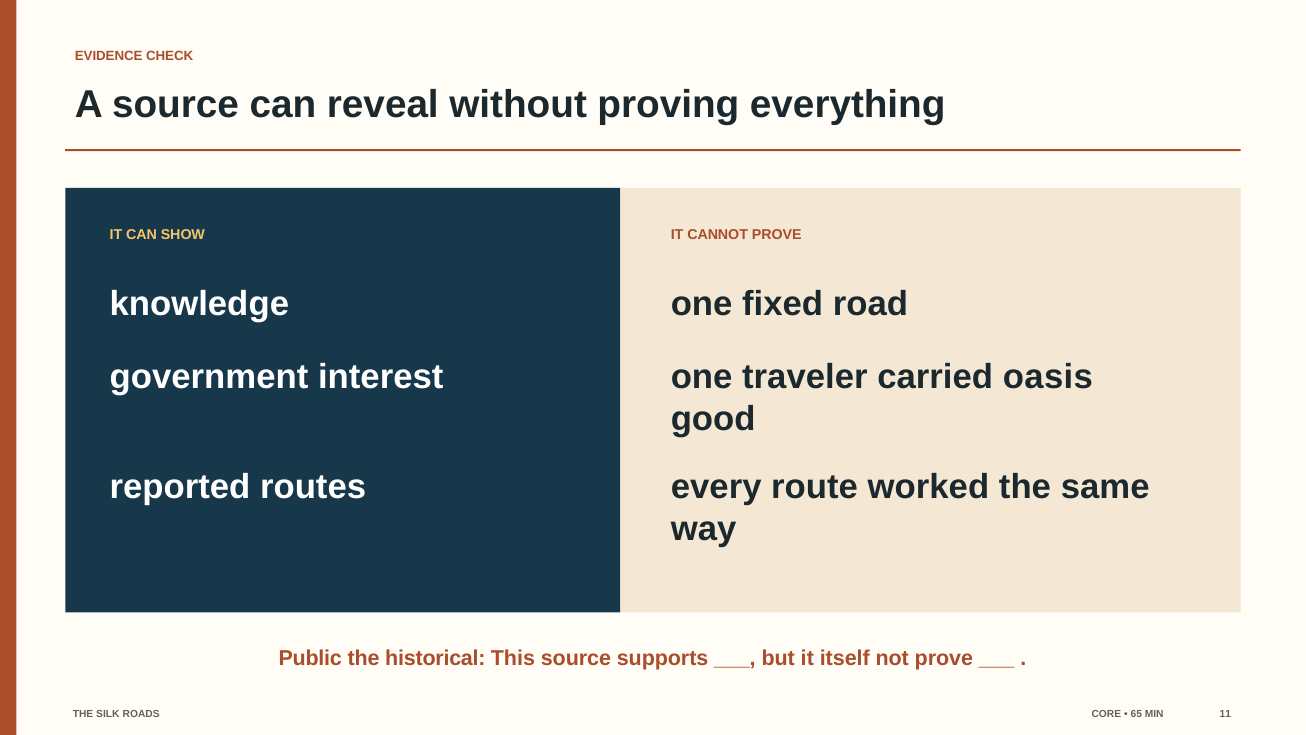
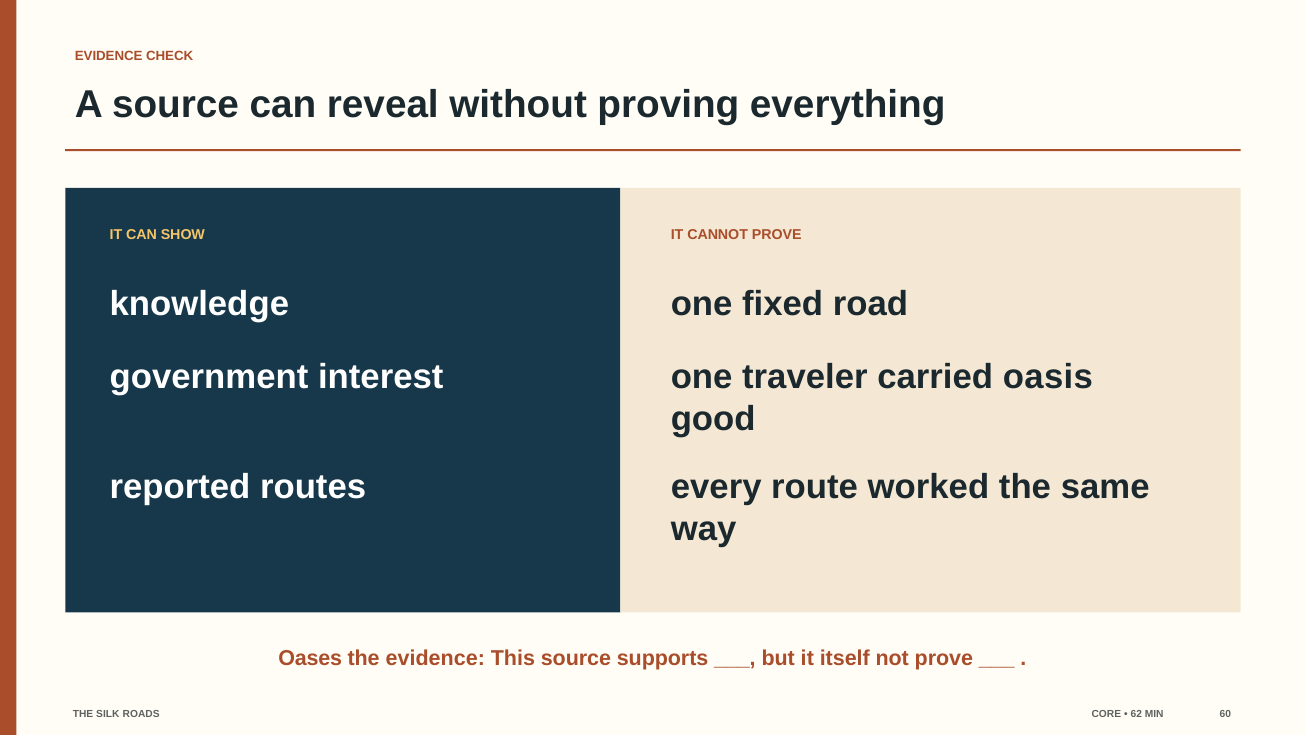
Public: Public -> Oases
the historical: historical -> evidence
65: 65 -> 62
11: 11 -> 60
